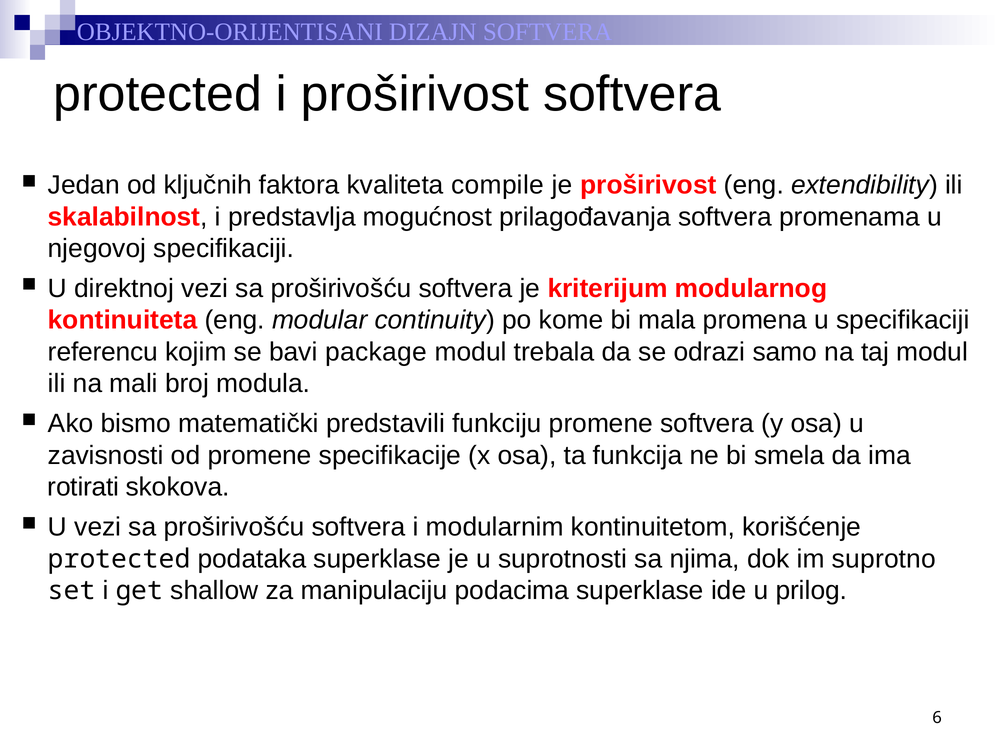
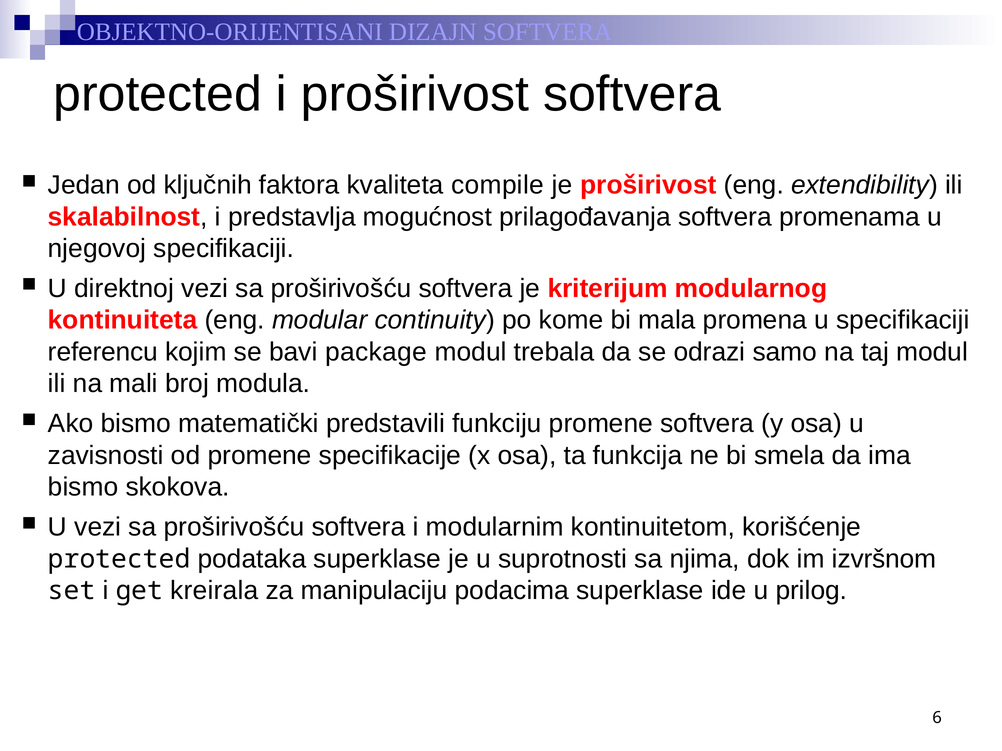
rotirati at (83, 487): rotirati -> bismo
suprotno: suprotno -> izvršnom
shallow: shallow -> kreirala
